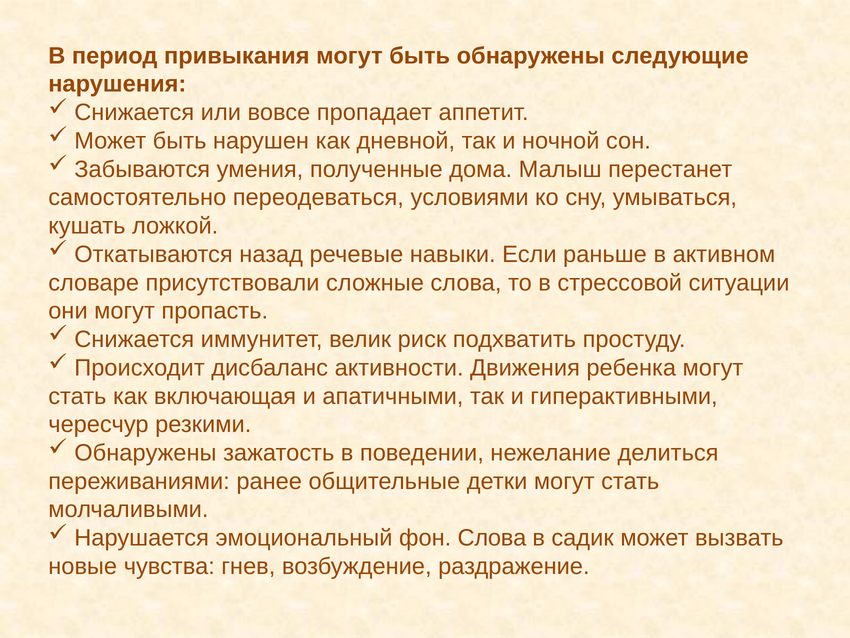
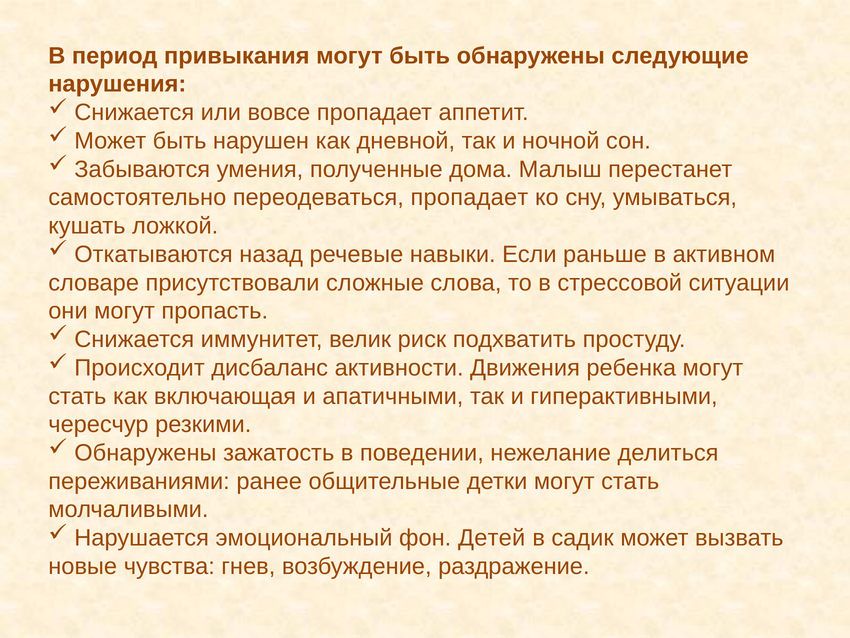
переодеваться условиями: условиями -> пропадает
фон Слова: Слова -> Детей
